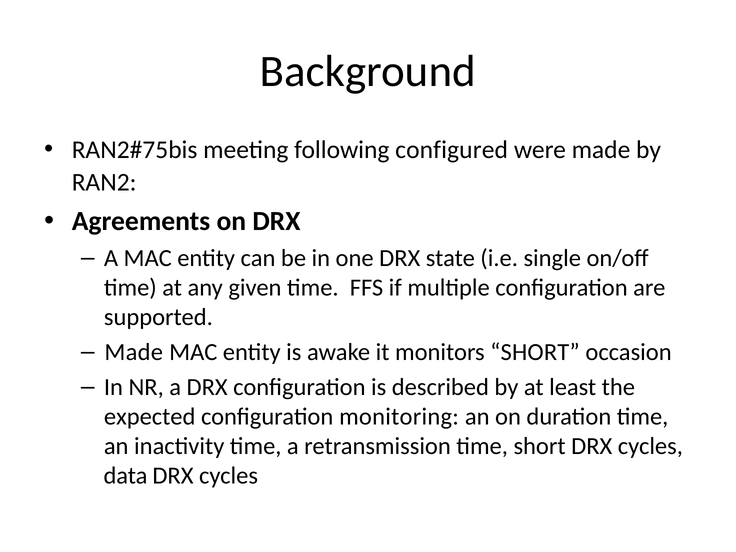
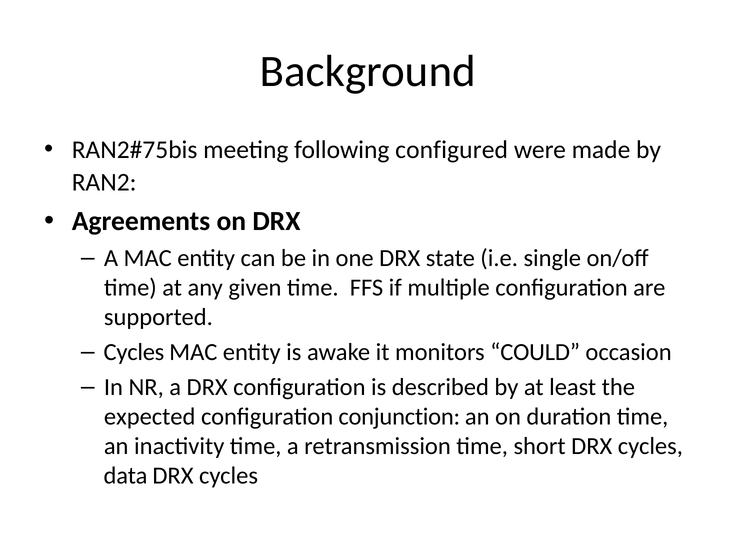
Made at (134, 352): Made -> Cycles
monitors SHORT: SHORT -> COULD
monitoring: monitoring -> conjunction
